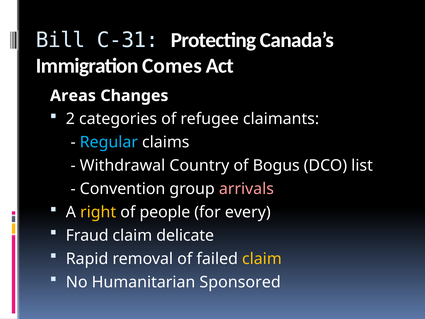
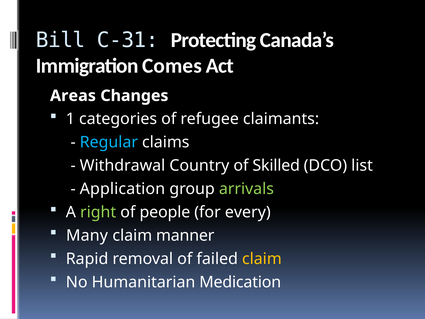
2: 2 -> 1
Bogus: Bogus -> Skilled
Convention: Convention -> Application
arrivals colour: pink -> light green
right colour: yellow -> light green
Fraud: Fraud -> Many
delicate: delicate -> manner
Sponsored: Sponsored -> Medication
